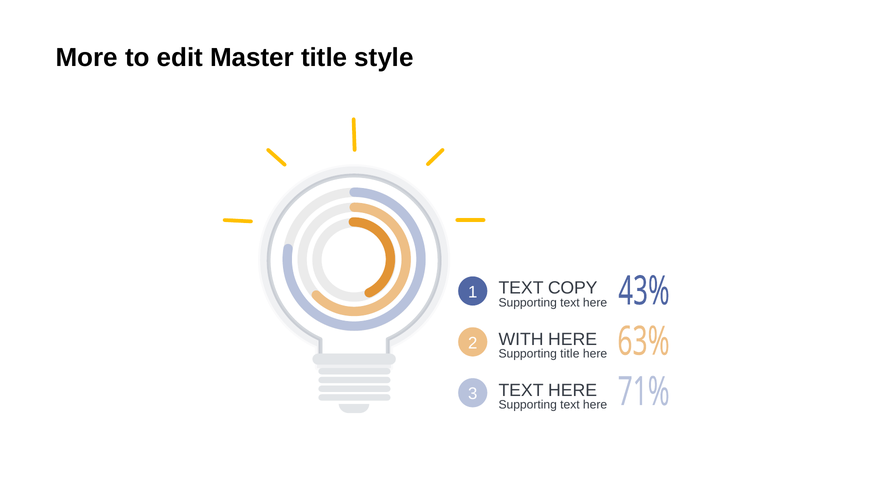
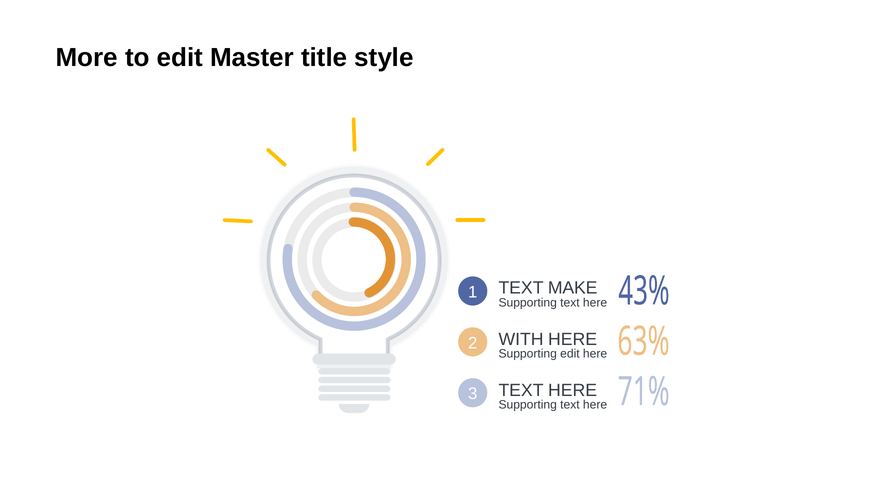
COPY: COPY -> MAKE
Supporting title: title -> edit
